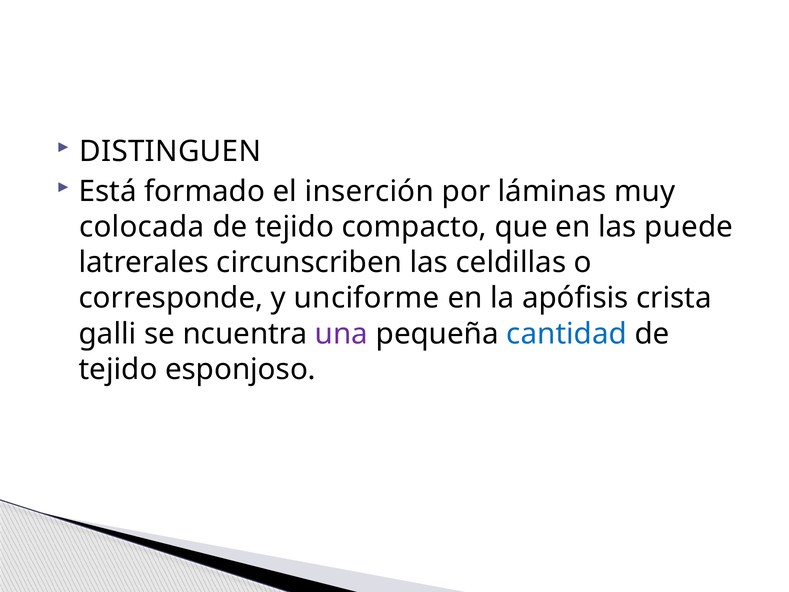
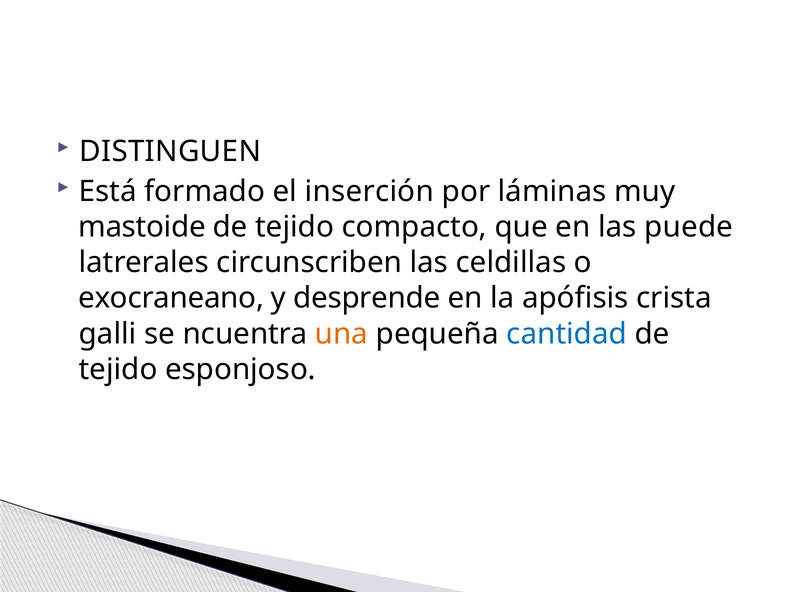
colocada: colocada -> mastoide
corresponde: corresponde -> exocraneano
unciforme: unciforme -> desprende
una colour: purple -> orange
